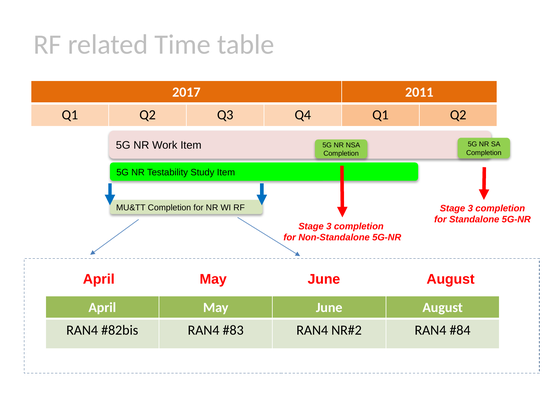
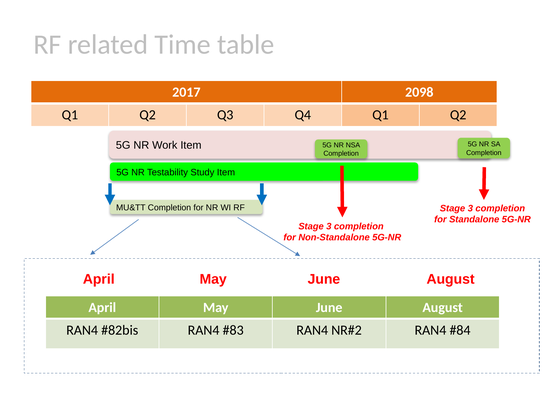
2011: 2011 -> 2098
